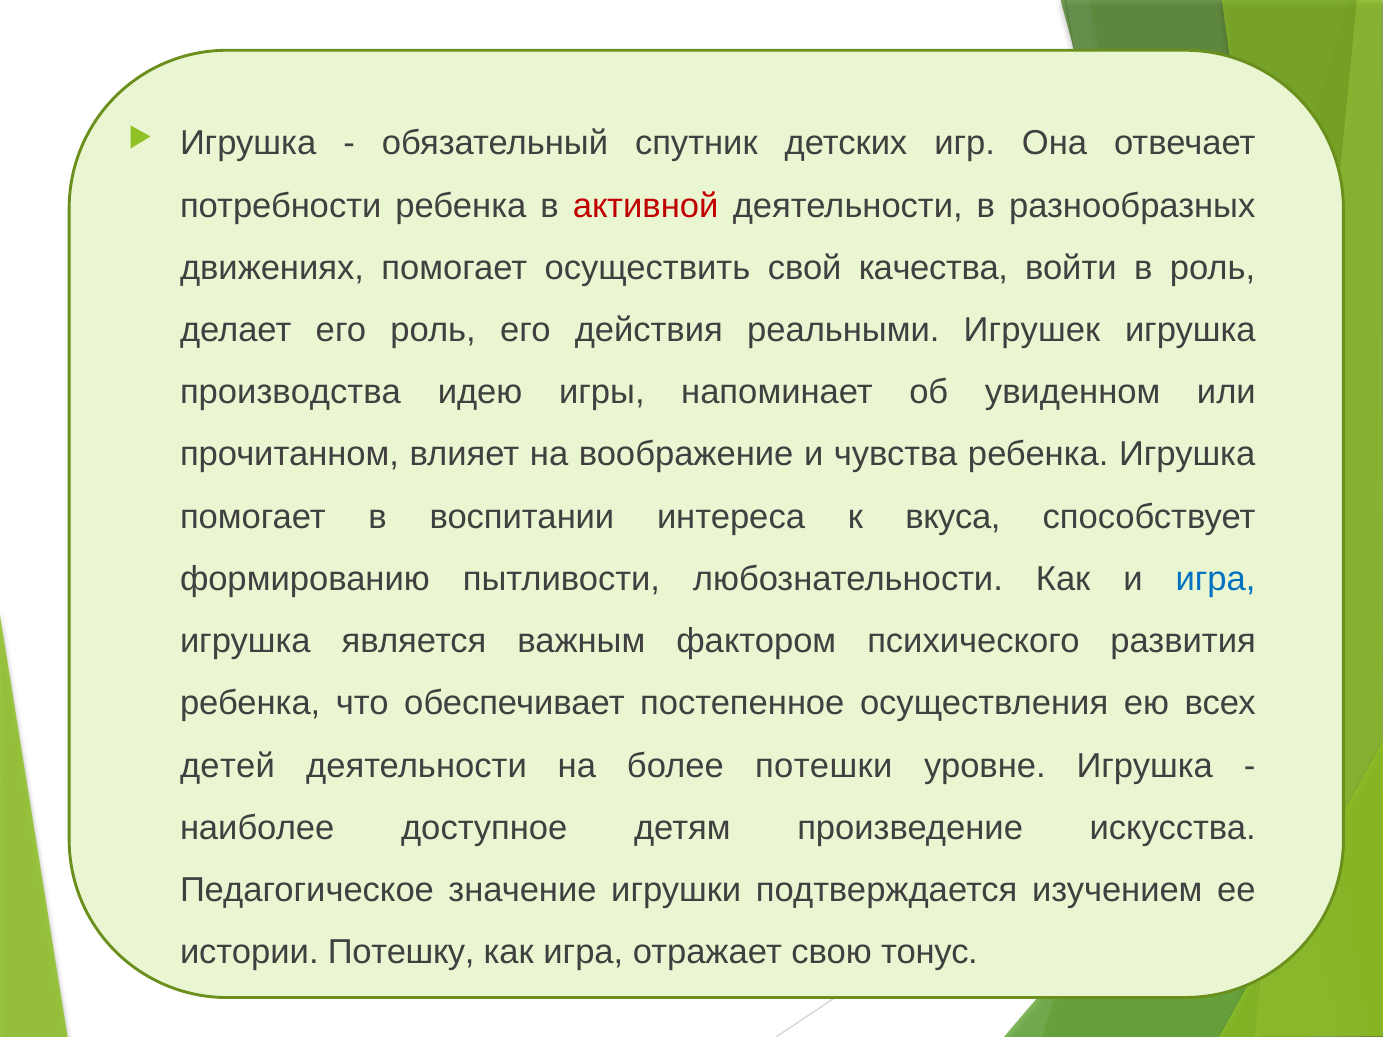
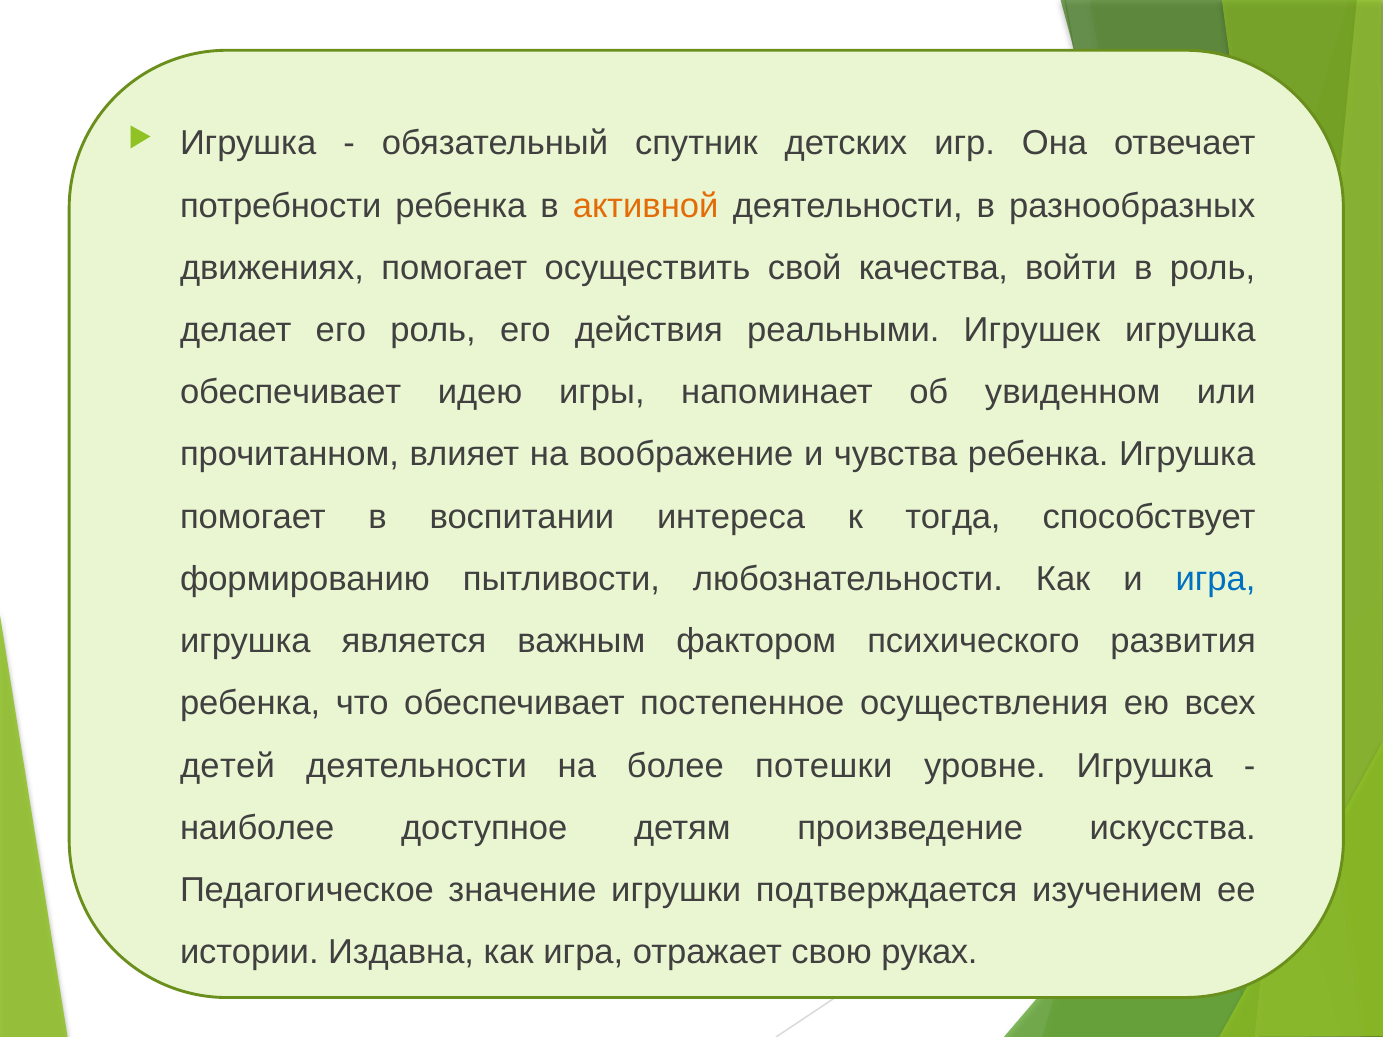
активной colour: red -> orange
производства at (290, 392): производства -> обеспечивает
вкуса: вкуса -> тогда
Потешку: Потешку -> Издавна
тонус: тонус -> руках
